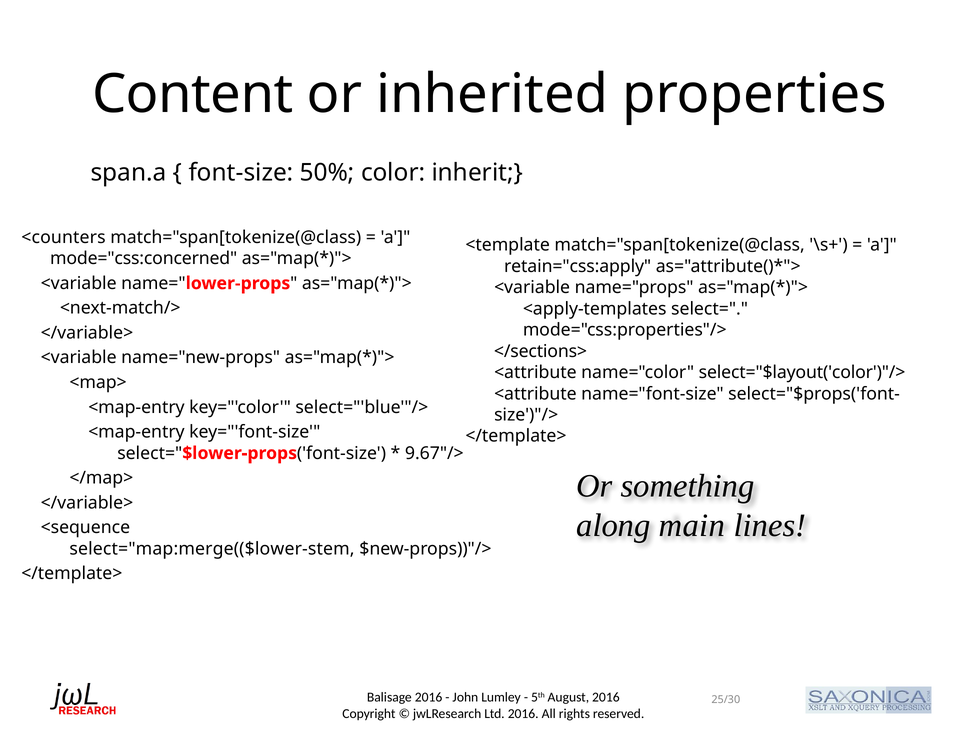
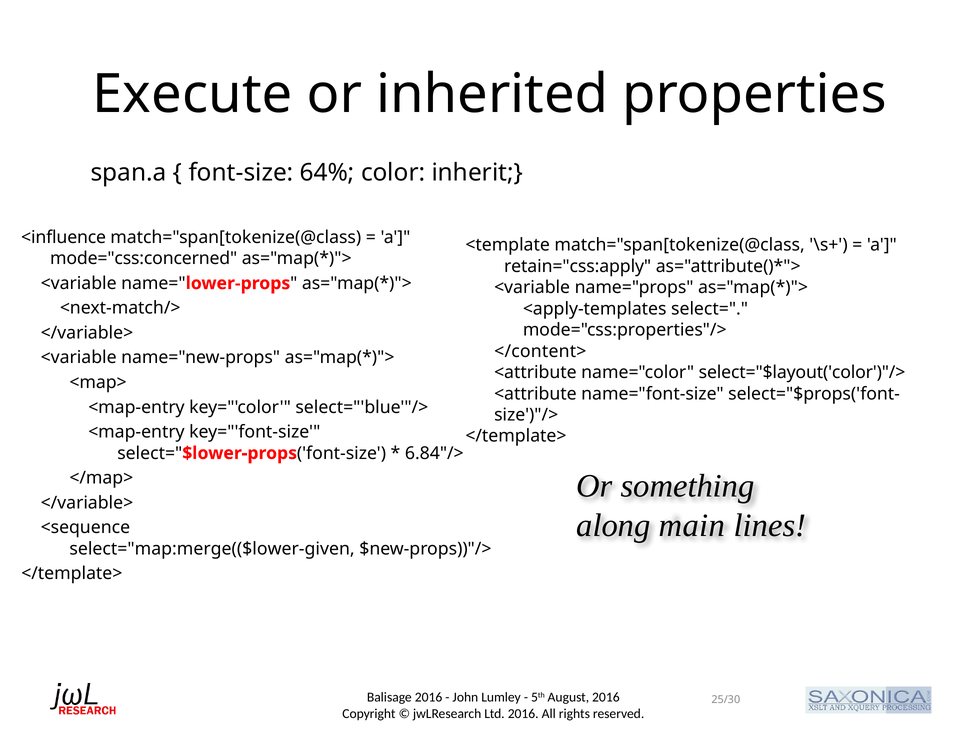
Content: Content -> Execute
50%: 50% -> 64%
<counters: <counters -> <influence
</sections>: </sections> -> </content>
9.67"/>: 9.67"/> -> 6.84"/>
select="map:merge(($lower-stem: select="map:merge(($lower-stem -> select="map:merge(($lower-given
